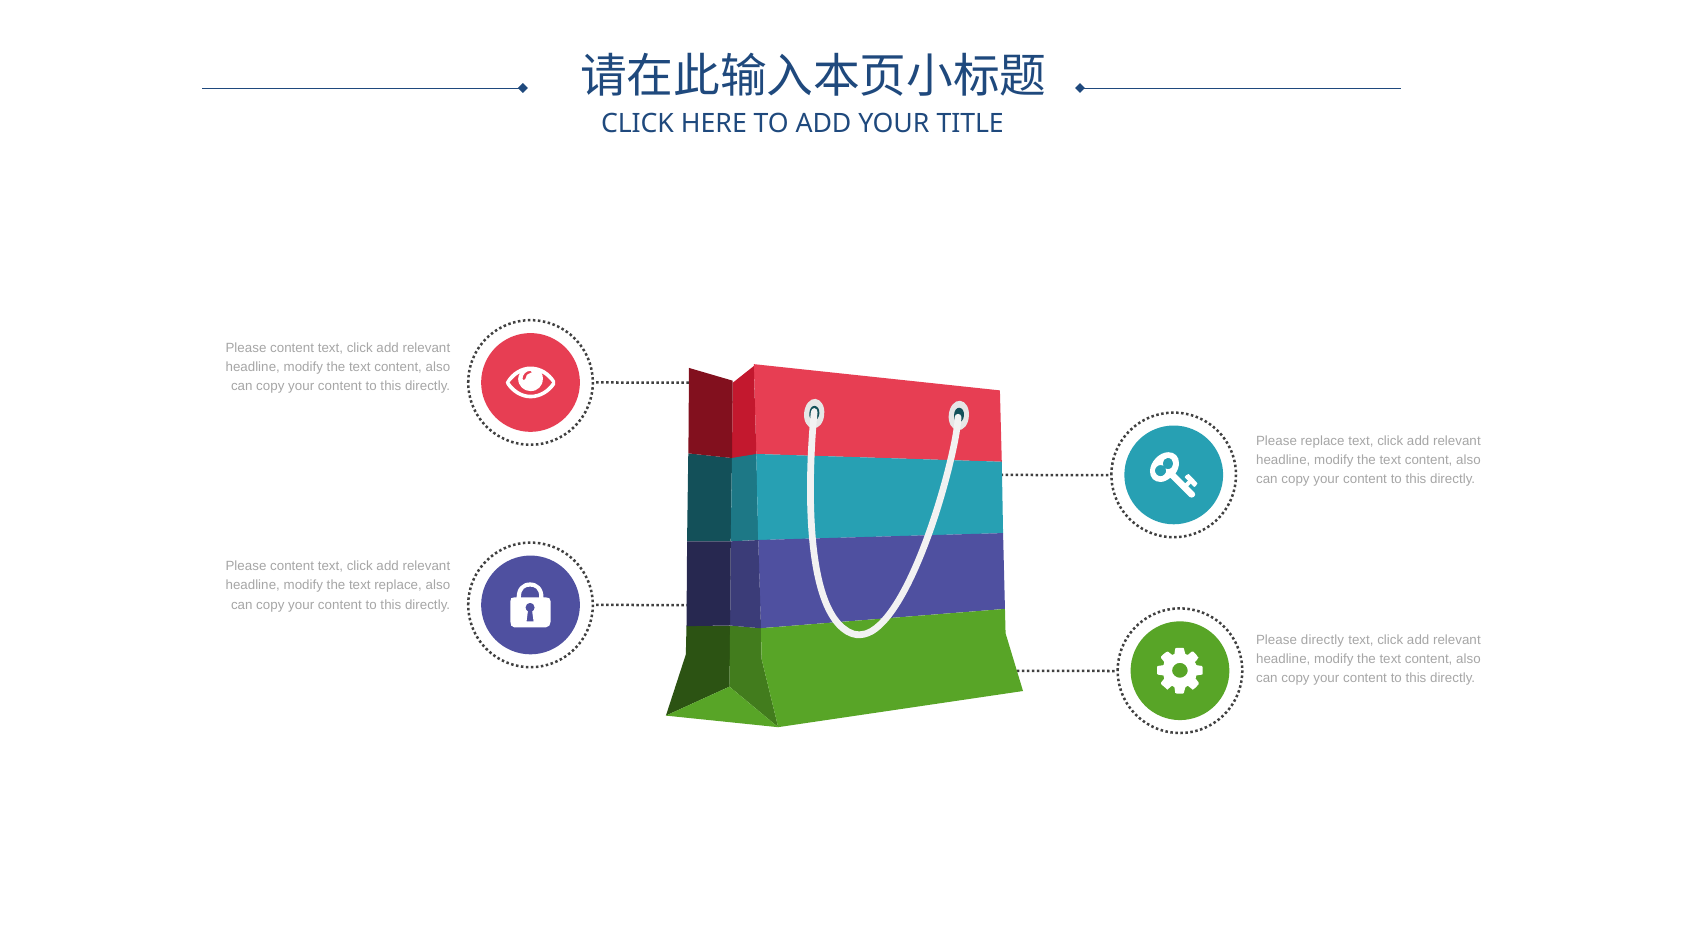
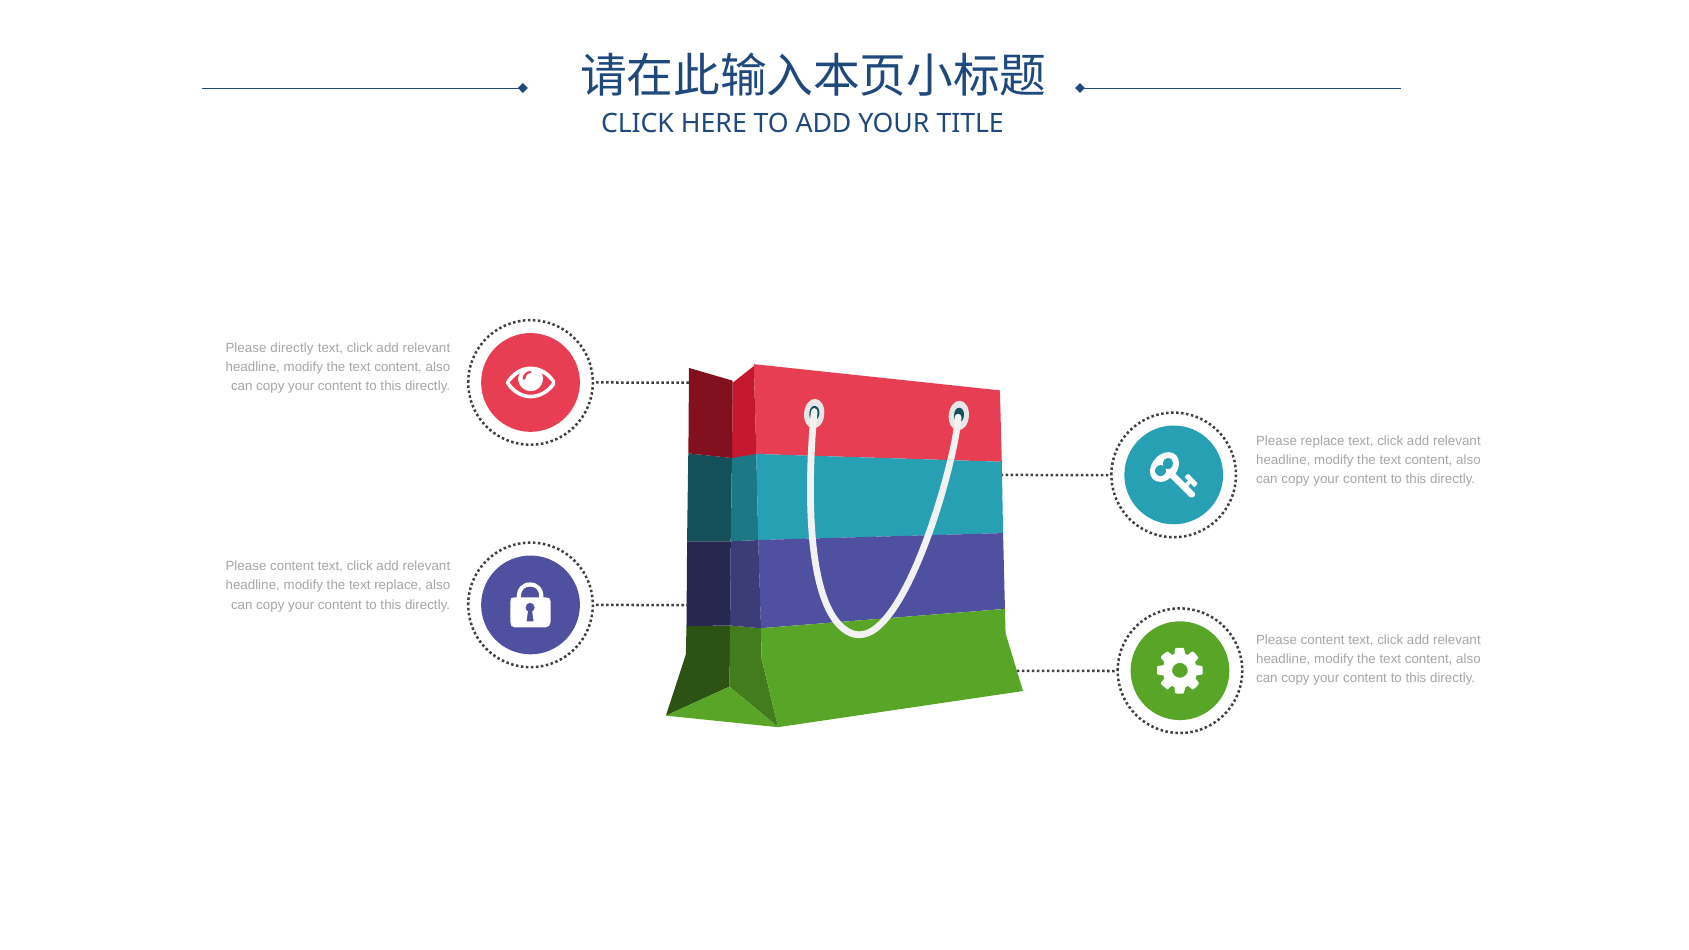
content at (292, 348): content -> directly
directly at (1323, 640): directly -> content
